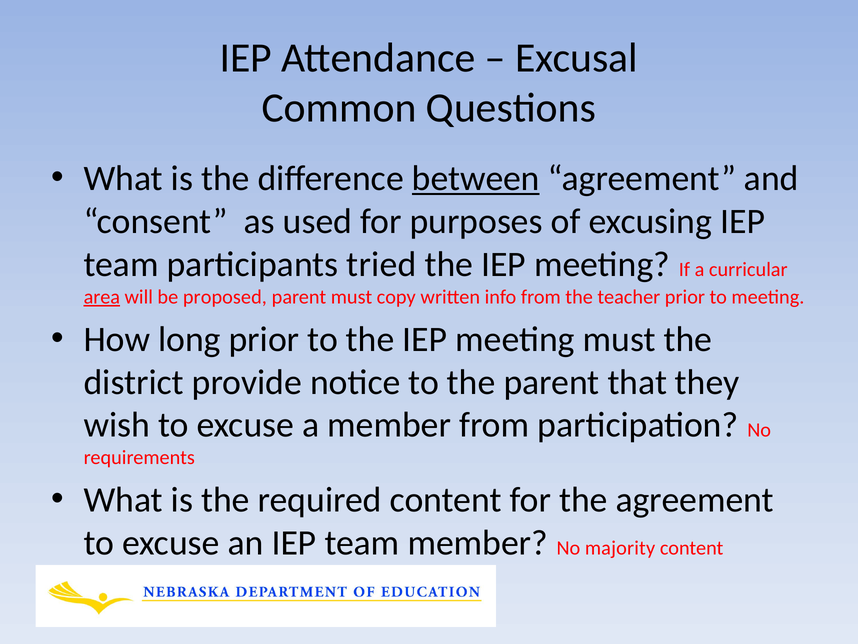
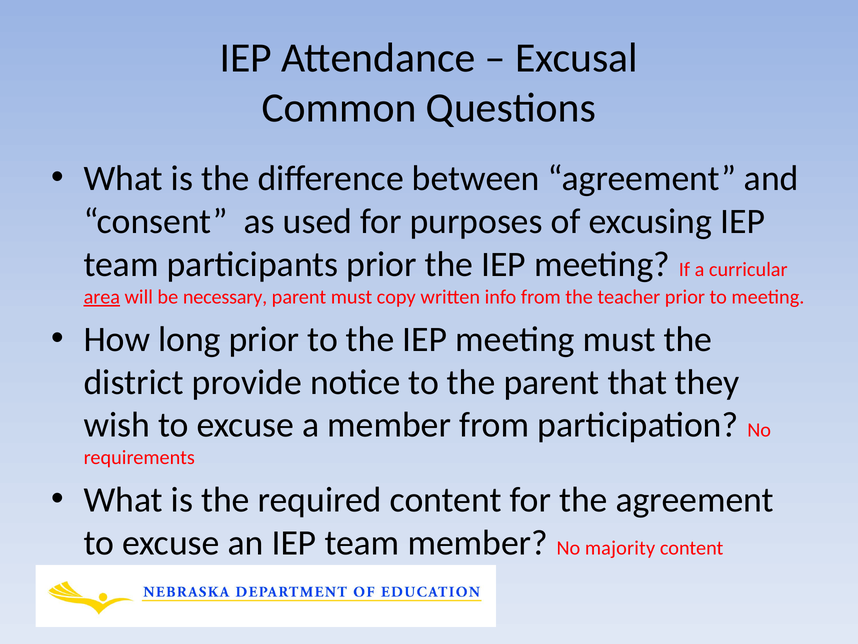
between underline: present -> none
participants tried: tried -> prior
proposed: proposed -> necessary
